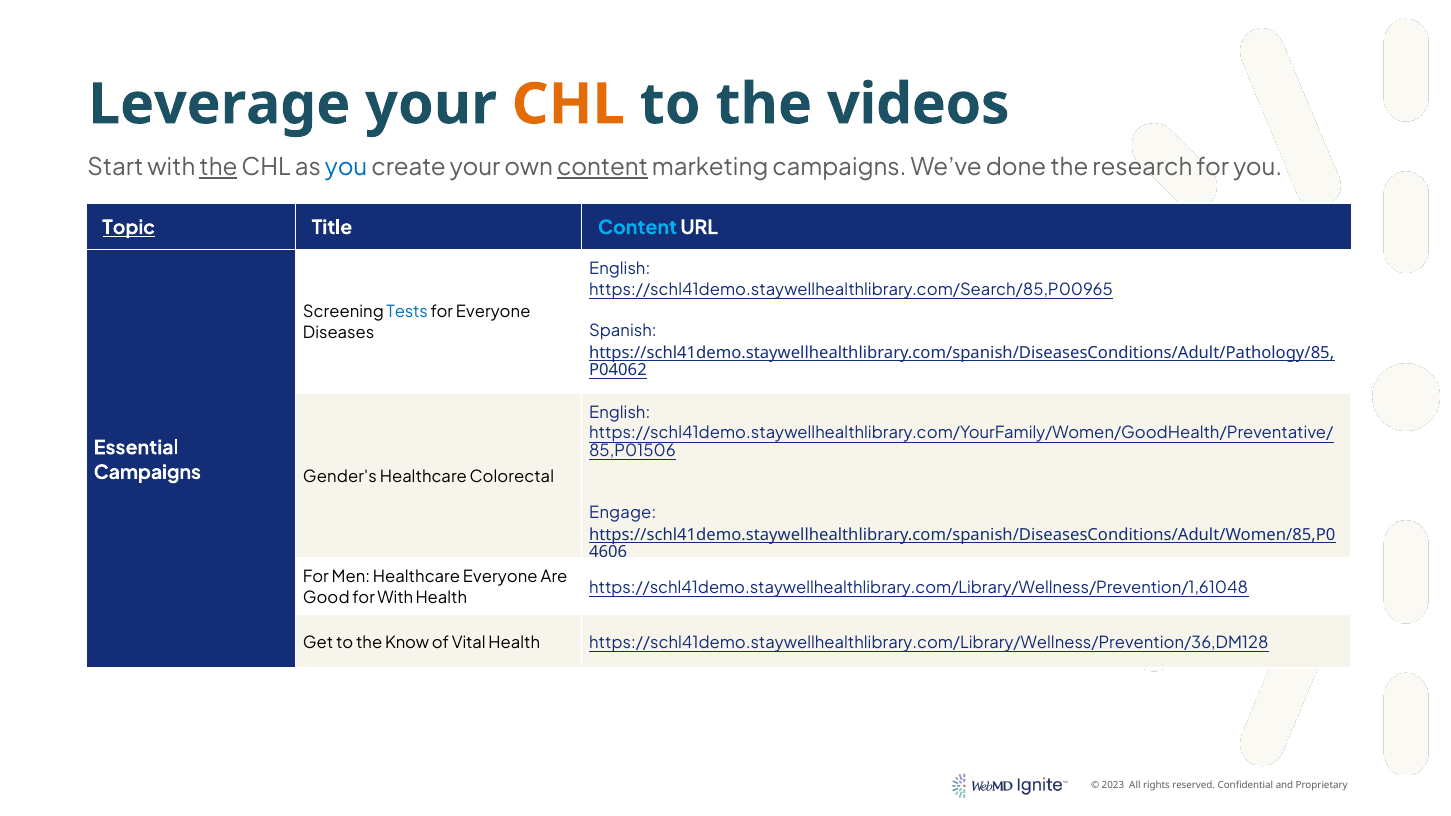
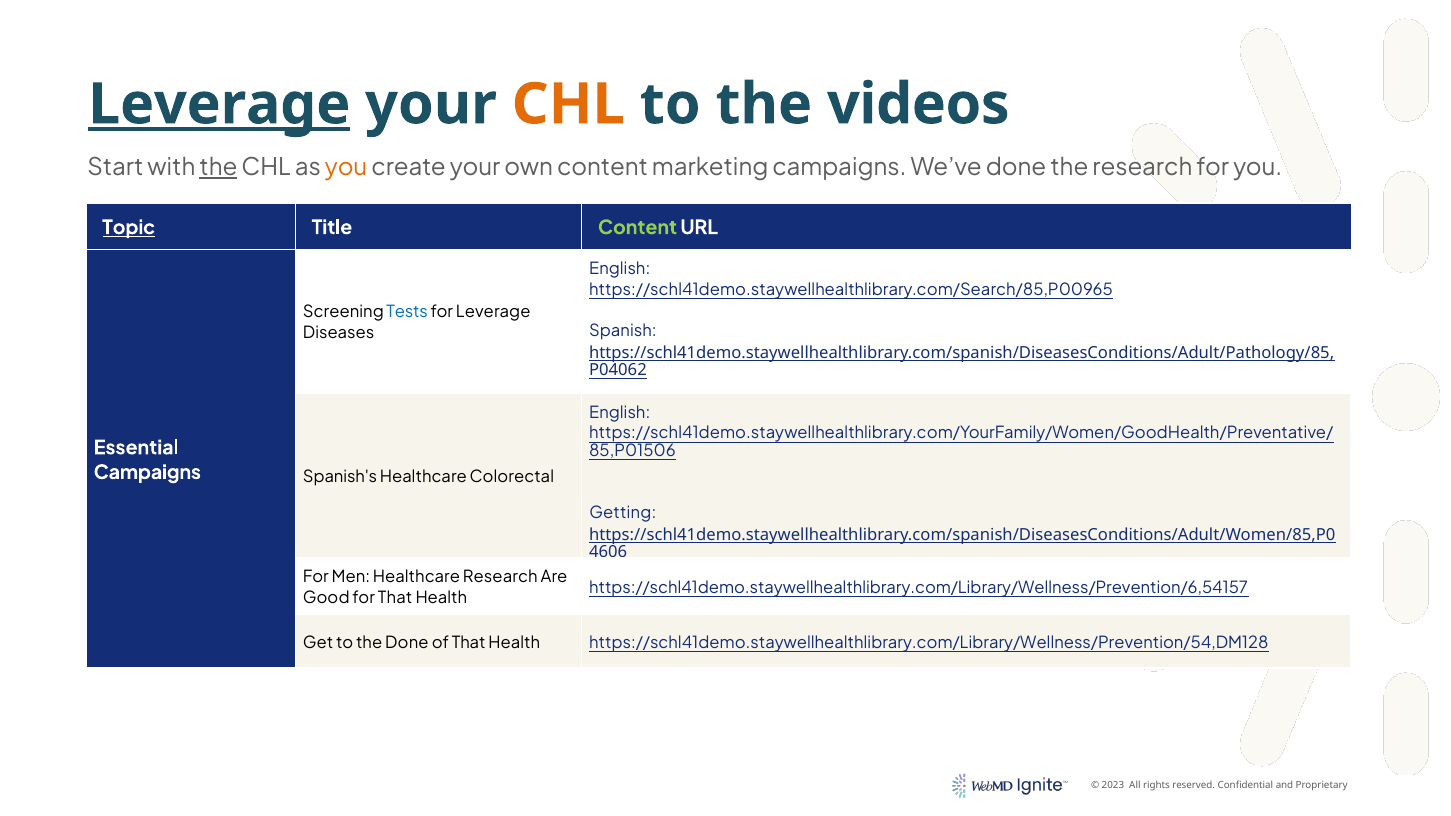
Leverage at (219, 104) underline: none -> present
you at (346, 168) colour: blue -> orange
content at (603, 168) underline: present -> none
Content at (637, 228) colour: light blue -> light green
for Everyone: Everyone -> Leverage
Gender's: Gender's -> Spanish's
Engage: Engage -> Getting
Healthcare Everyone: Everyone -> Research
https://schl41demo.staywellhealthlibrary.com/Library/Wellness/Prevention/1,61048: https://schl41demo.staywellhealthlibrary.com/Library/Wellness/Prevention/1,61048 -> https://schl41demo.staywellhealthlibrary.com/Library/Wellness/Prevention/6,54157
for With: With -> That
the Know: Know -> Done
of Vital: Vital -> That
https://schl41demo.staywellhealthlibrary.com/Library/Wellness/Prevention/36,DM128: https://schl41demo.staywellhealthlibrary.com/Library/Wellness/Prevention/36,DM128 -> https://schl41demo.staywellhealthlibrary.com/Library/Wellness/Prevention/54,DM128
